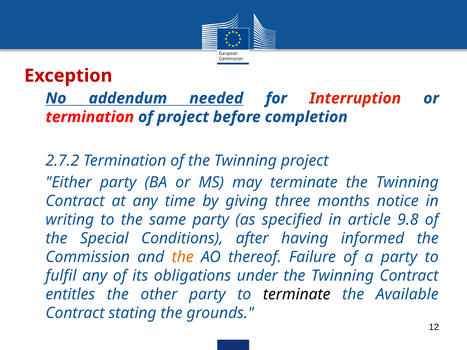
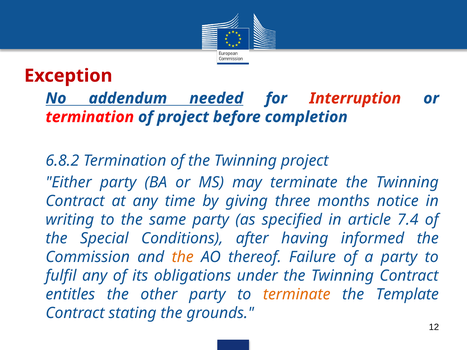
2.7.2: 2.7.2 -> 6.8.2
9.8: 9.8 -> 7.4
terminate at (297, 295) colour: black -> orange
Available: Available -> Template
